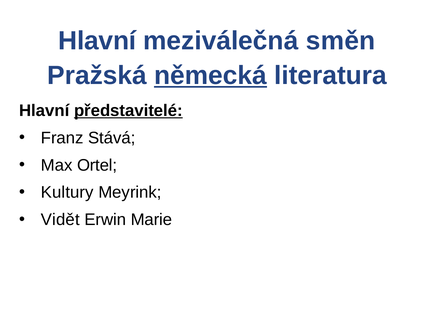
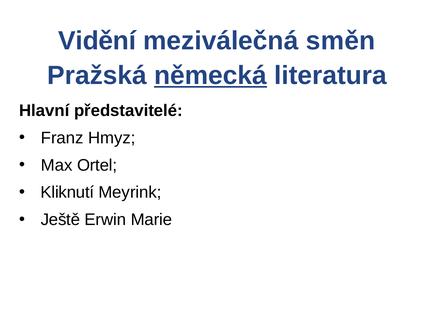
Hlavní at (97, 41): Hlavní -> Vidění
představitelé underline: present -> none
Stává: Stává -> Hmyz
Kultury: Kultury -> Kliknutí
Vidět: Vidět -> Ještě
